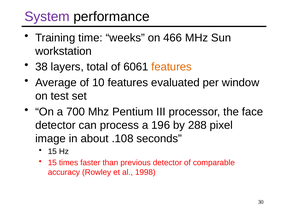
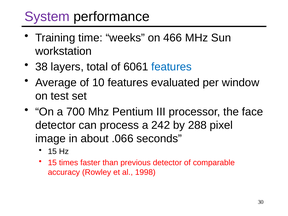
features at (172, 67) colour: orange -> blue
196: 196 -> 242
.108: .108 -> .066
